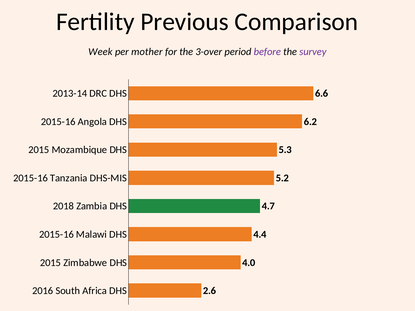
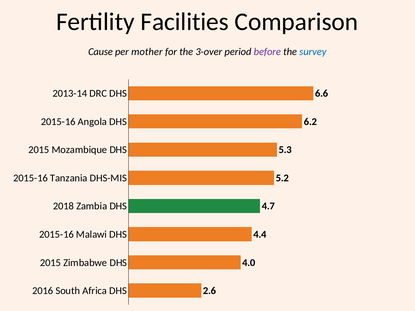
Previous: Previous -> Facilities
Week: Week -> Cause
survey colour: purple -> blue
